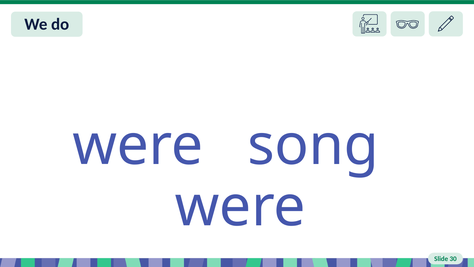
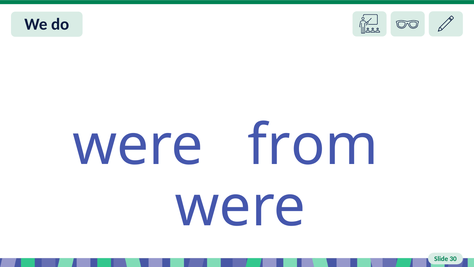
song: song -> from
